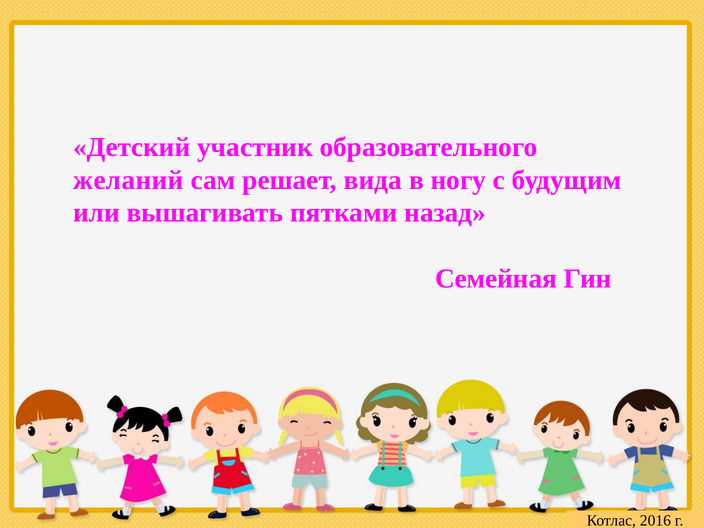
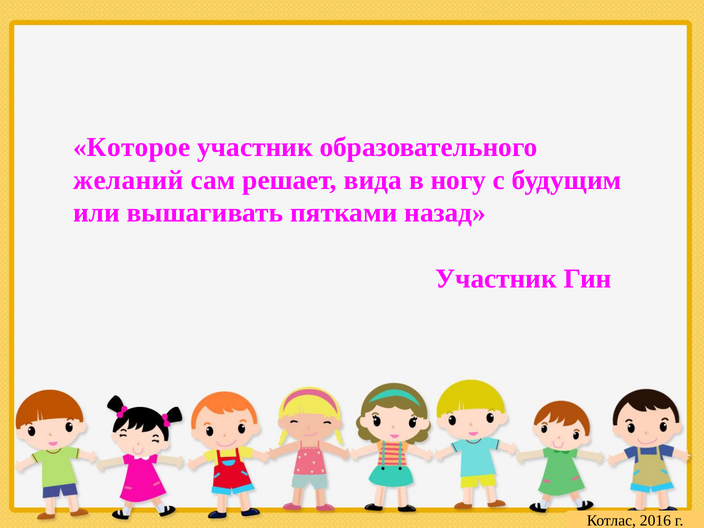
Детский: Детский -> Которое
Семейная at (496, 279): Семейная -> Участник
